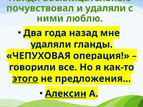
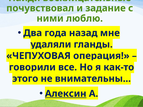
и удаляли: удаляли -> задание
этого underline: present -> none
предложения: предложения -> внимательны
